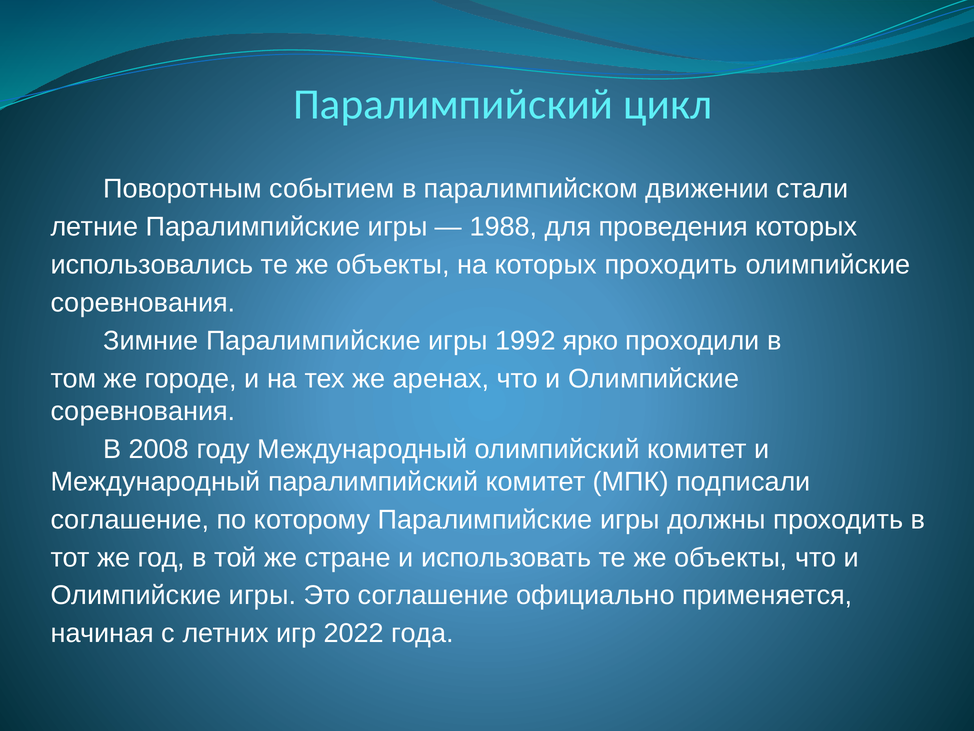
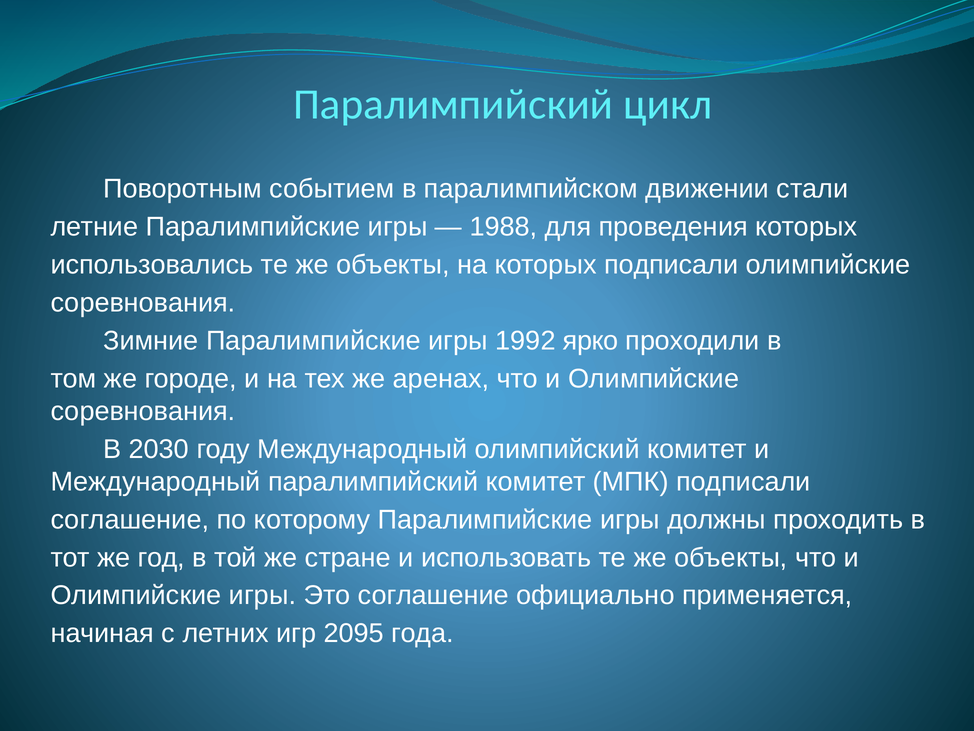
которых проходить: проходить -> подписали
2008: 2008 -> 2030
2022: 2022 -> 2095
